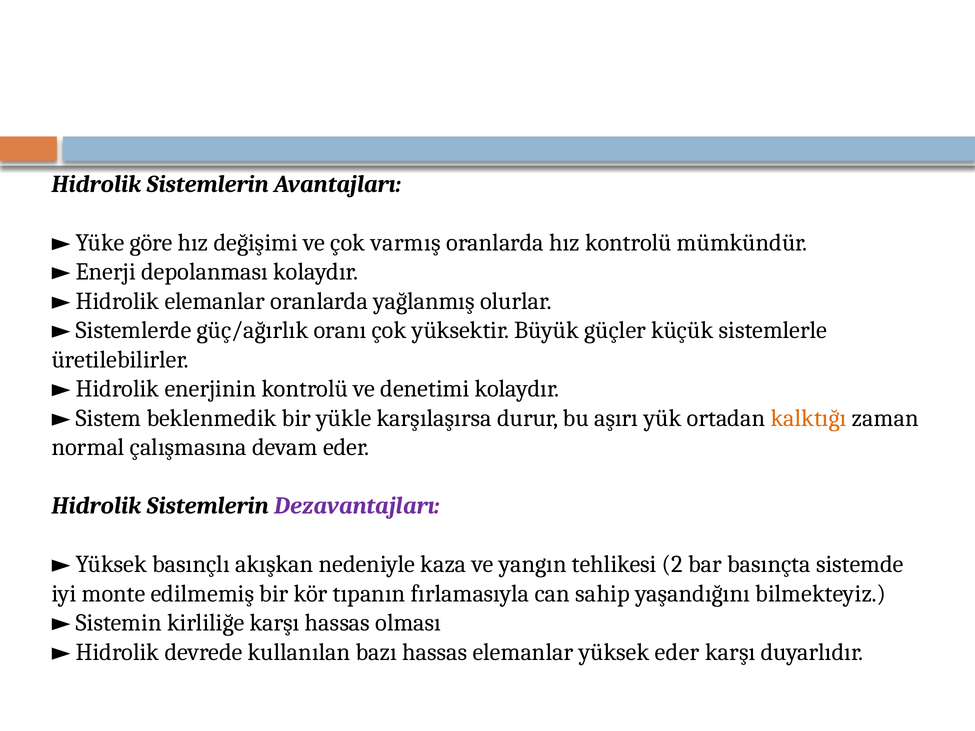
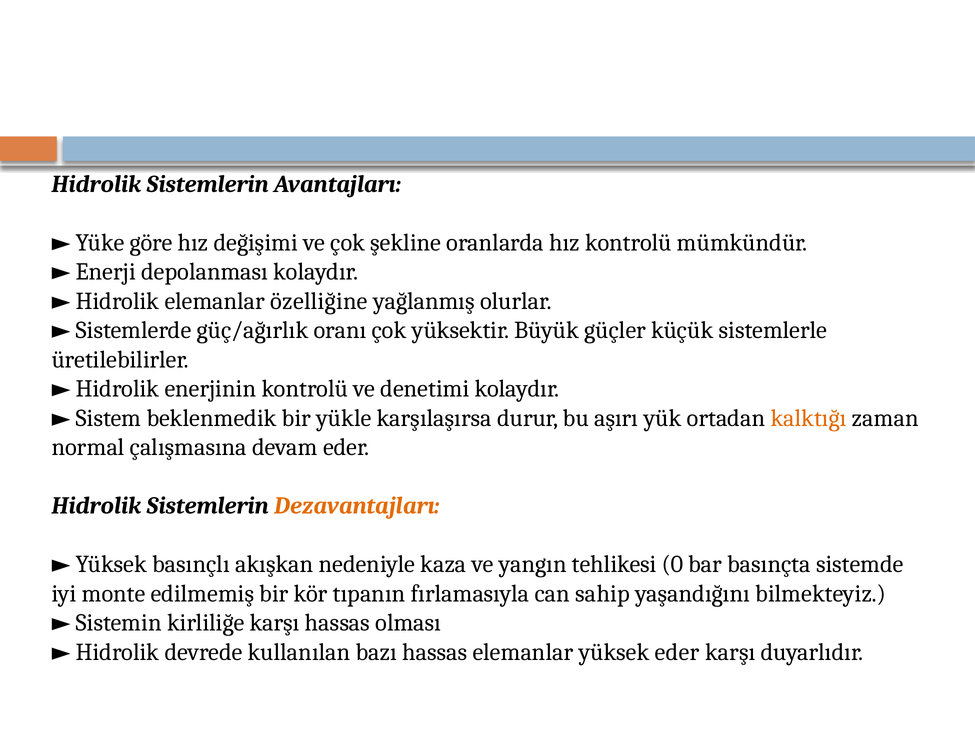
varmış: varmış -> şekline
elemanlar oranlarda: oranlarda -> özelliğine
Dezavantajları colour: purple -> orange
2: 2 -> 0
